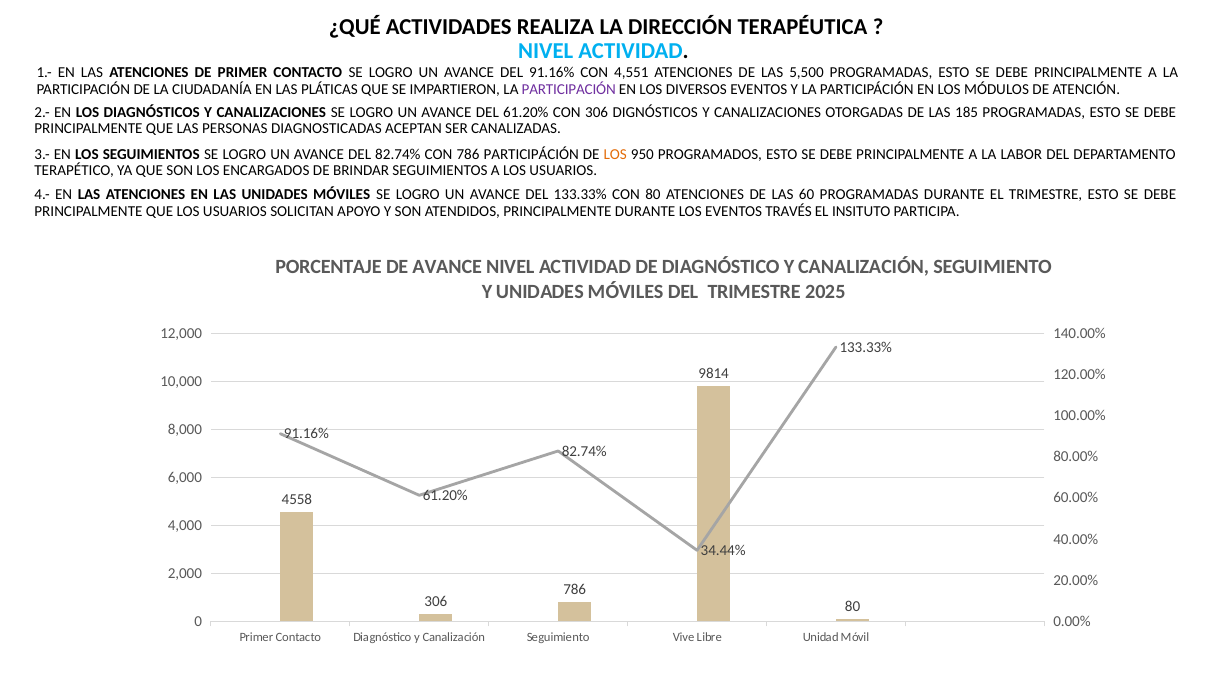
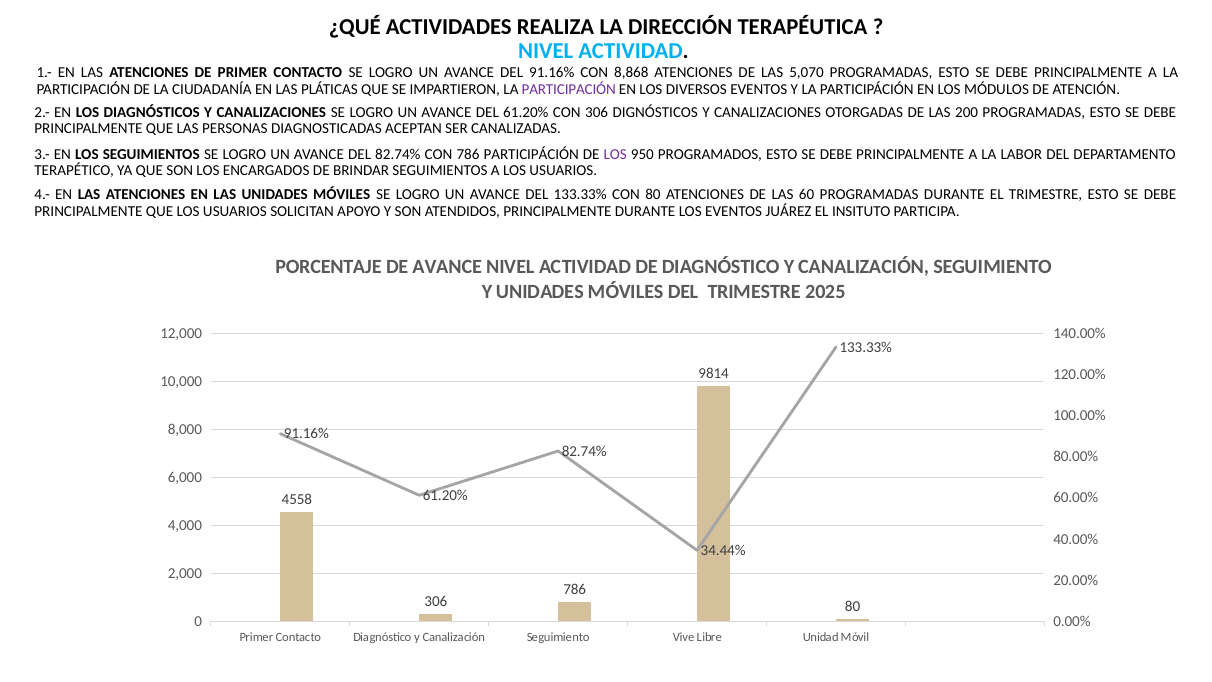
4,551: 4,551 -> 8,868
5,500: 5,500 -> 5,070
185: 185 -> 200
LOS at (615, 154) colour: orange -> purple
TRAVÉS: TRAVÉS -> JUÁREZ
